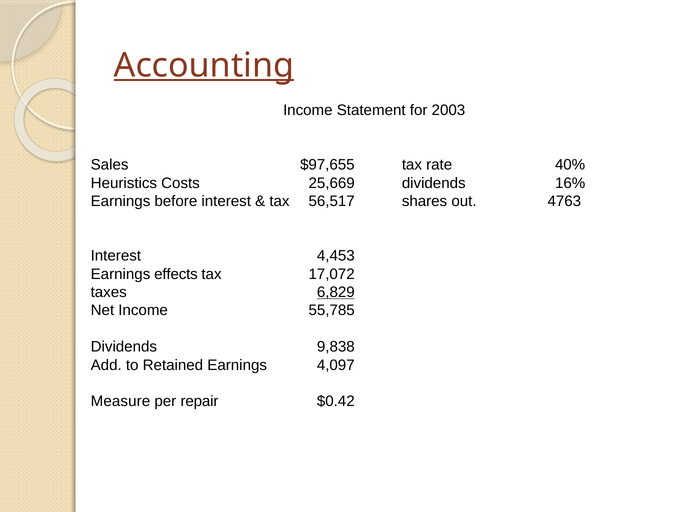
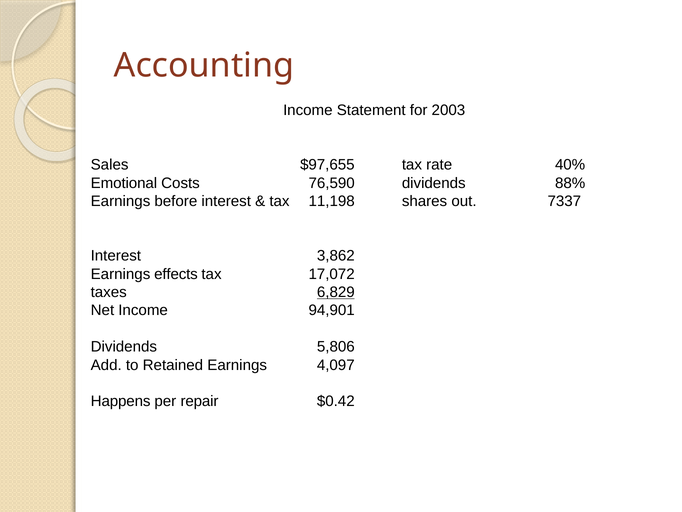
Accounting underline: present -> none
Heuristics: Heuristics -> Emotional
25,669: 25,669 -> 76,590
16%: 16% -> 88%
56,517: 56,517 -> 11,198
4763: 4763 -> 7337
4,453: 4,453 -> 3,862
55,785: 55,785 -> 94,901
9,838: 9,838 -> 5,806
Measure: Measure -> Happens
